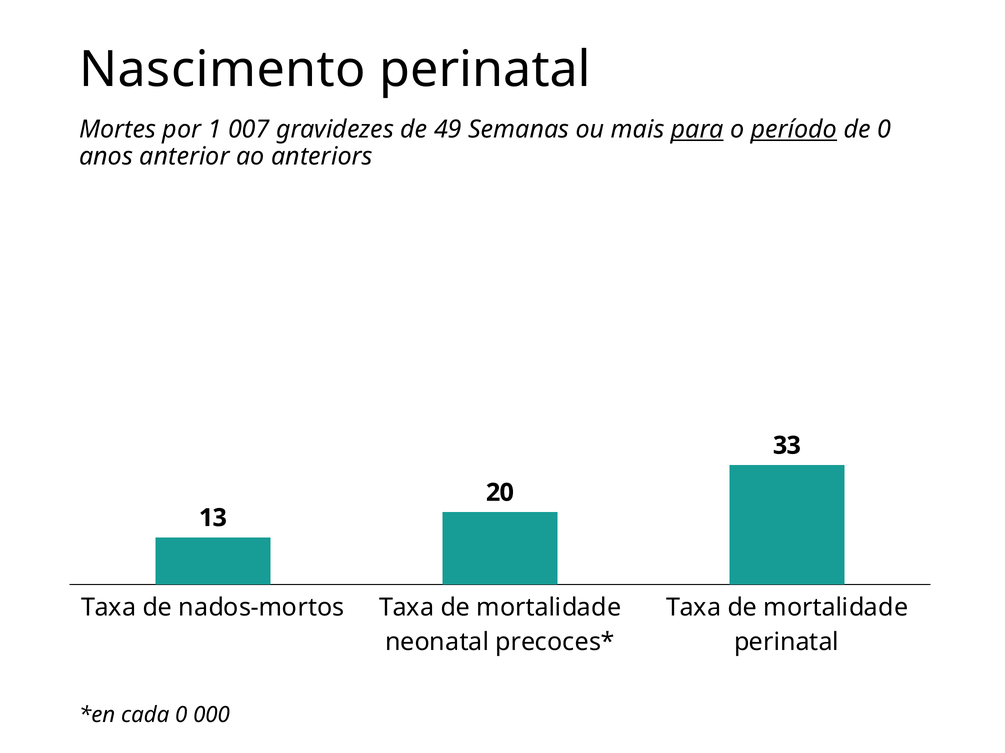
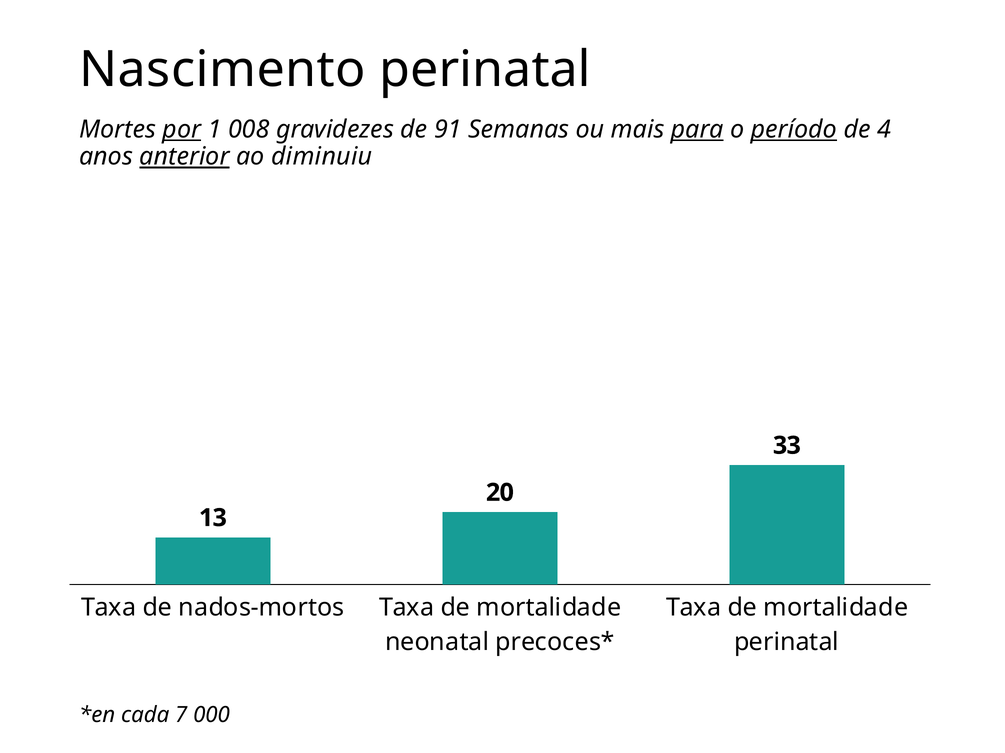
por underline: none -> present
007: 007 -> 008
49: 49 -> 91
de 0: 0 -> 4
anterior underline: none -> present
anteriors: anteriors -> diminuiu
cada 0: 0 -> 7
